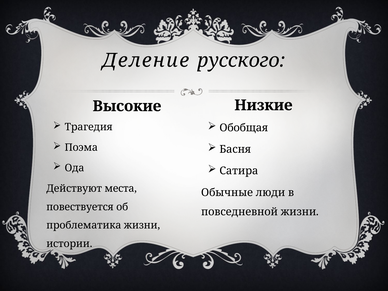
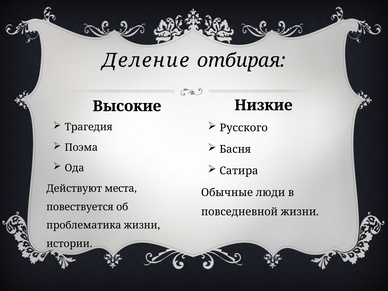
русского: русского -> отбирая
Обобщая: Обобщая -> Русского
